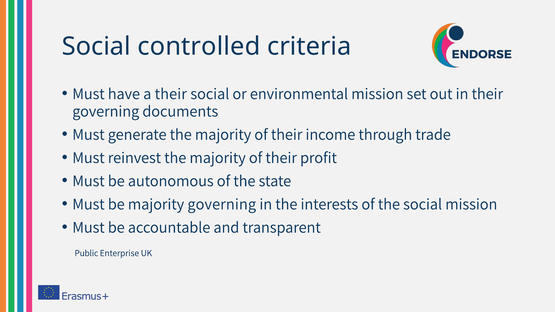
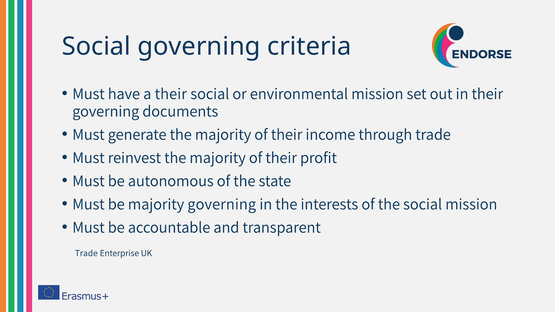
Social controlled: controlled -> governing
Public at (86, 253): Public -> Trade
